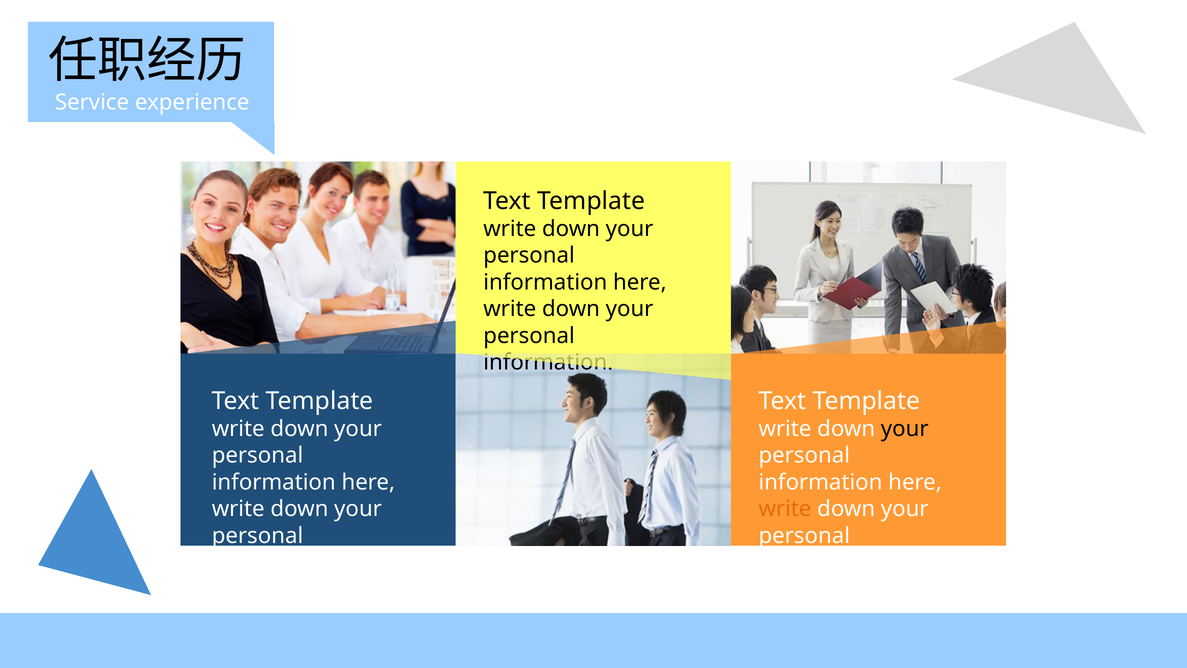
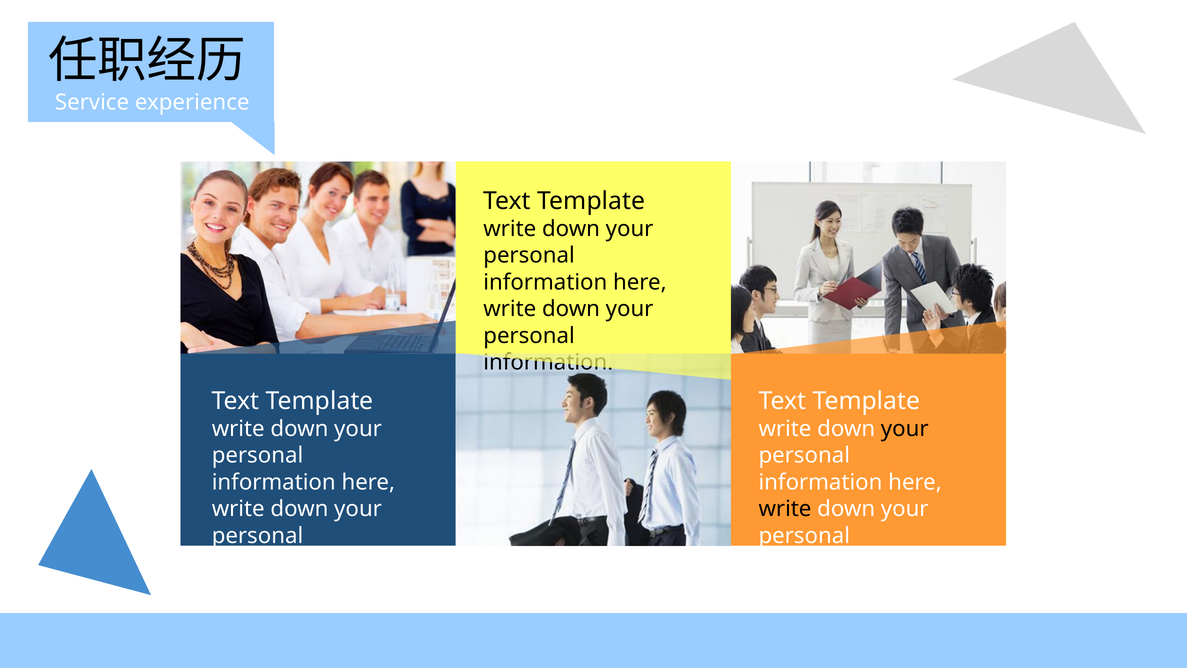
write at (785, 509) colour: orange -> black
